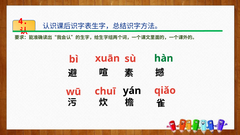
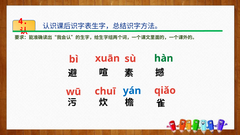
yán colour: black -> blue
